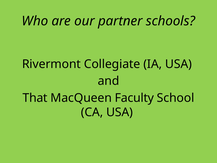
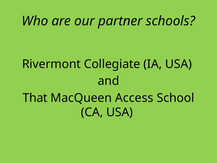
Faculty: Faculty -> Access
